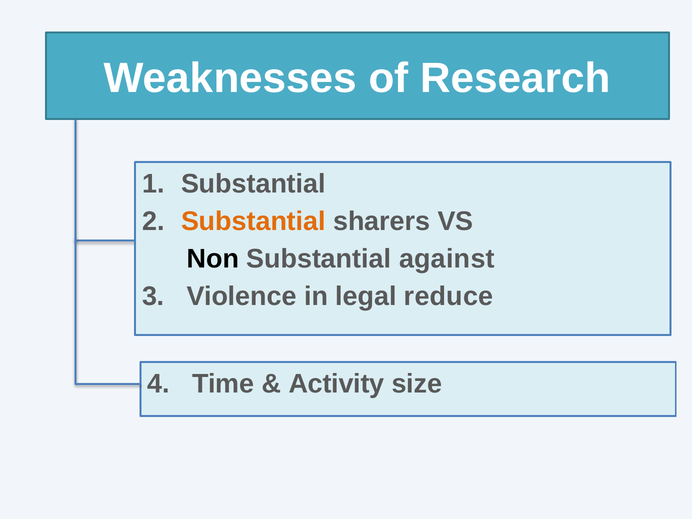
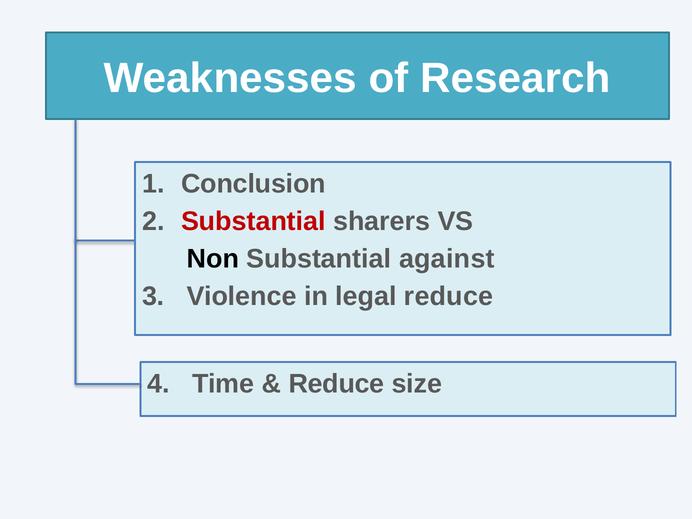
Substantial at (253, 184): Substantial -> Conclusion
Substantial at (253, 221) colour: orange -> red
Activity at (336, 384): Activity -> Reduce
